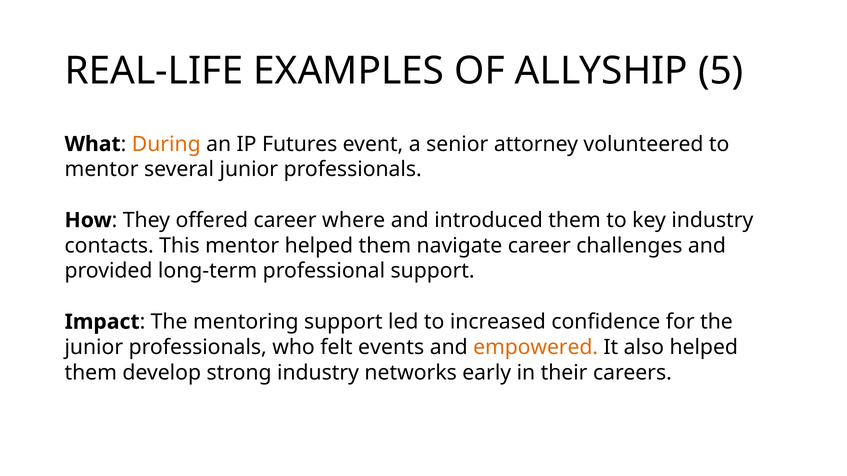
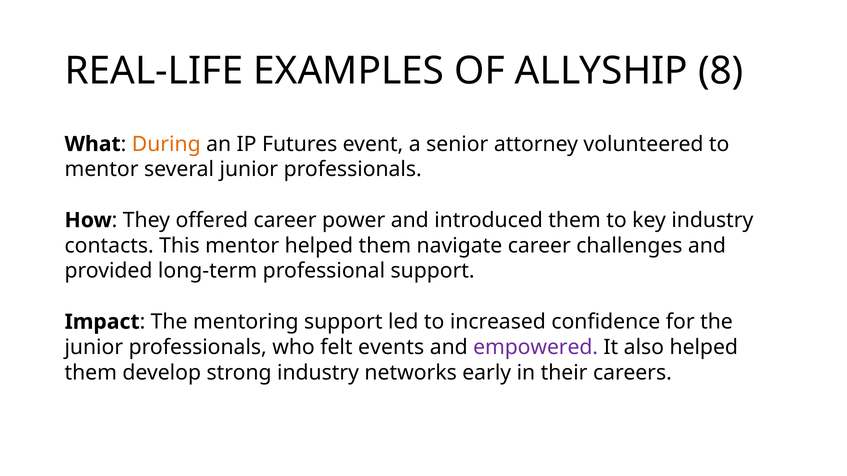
5: 5 -> 8
where: where -> power
empowered colour: orange -> purple
